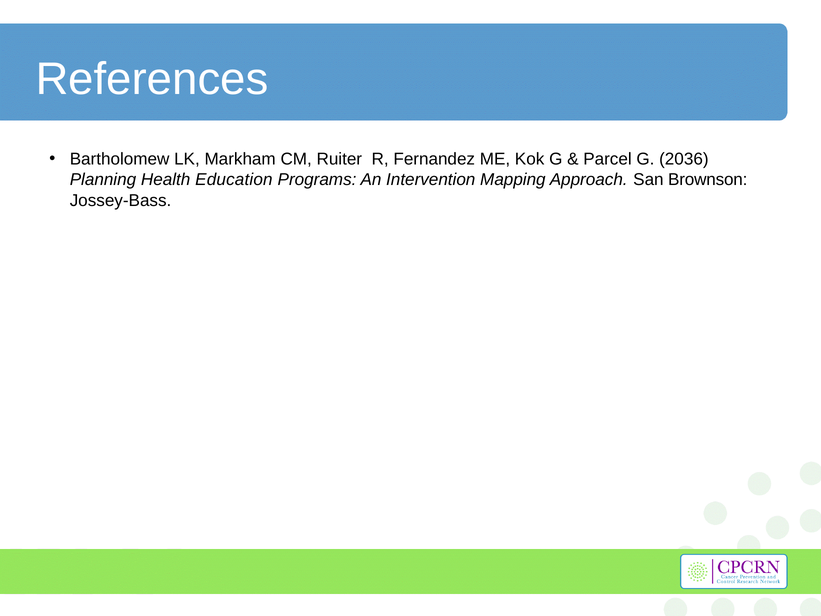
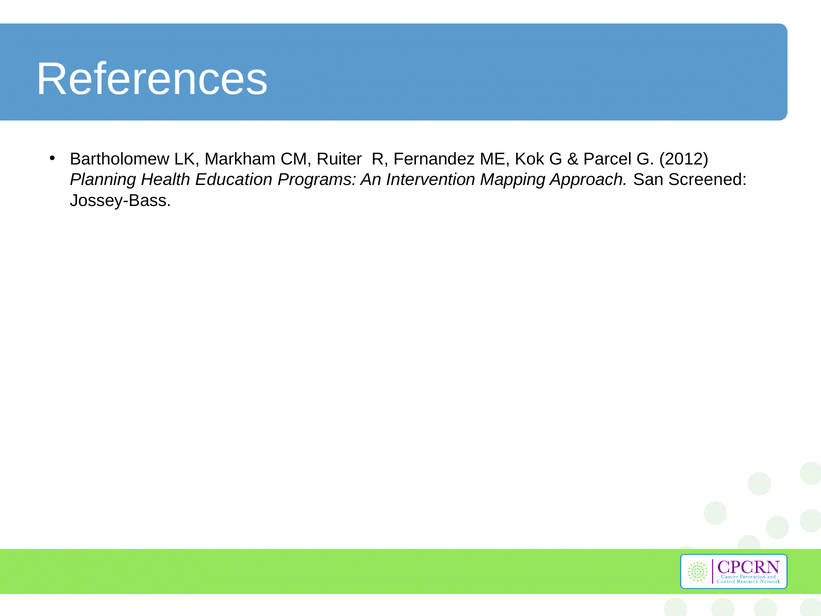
2036: 2036 -> 2012
Brownson: Brownson -> Screened
